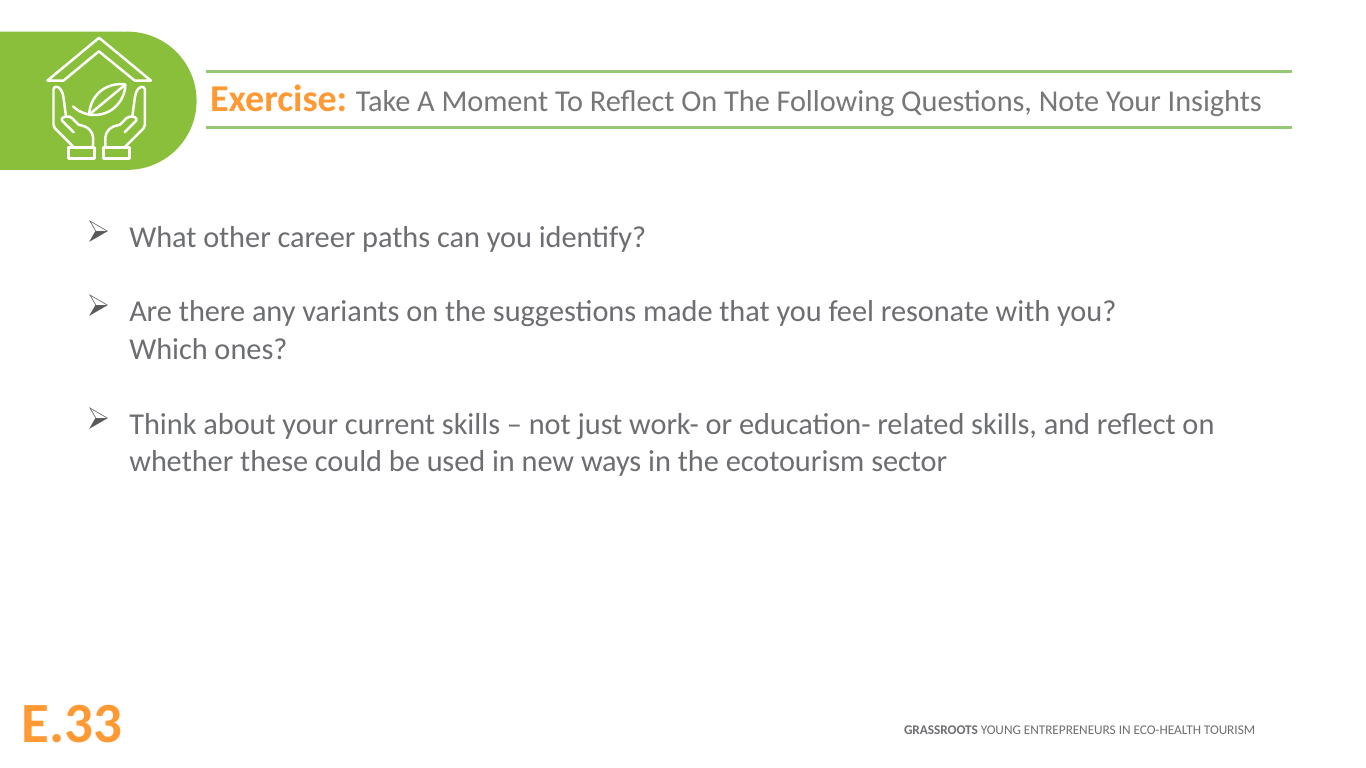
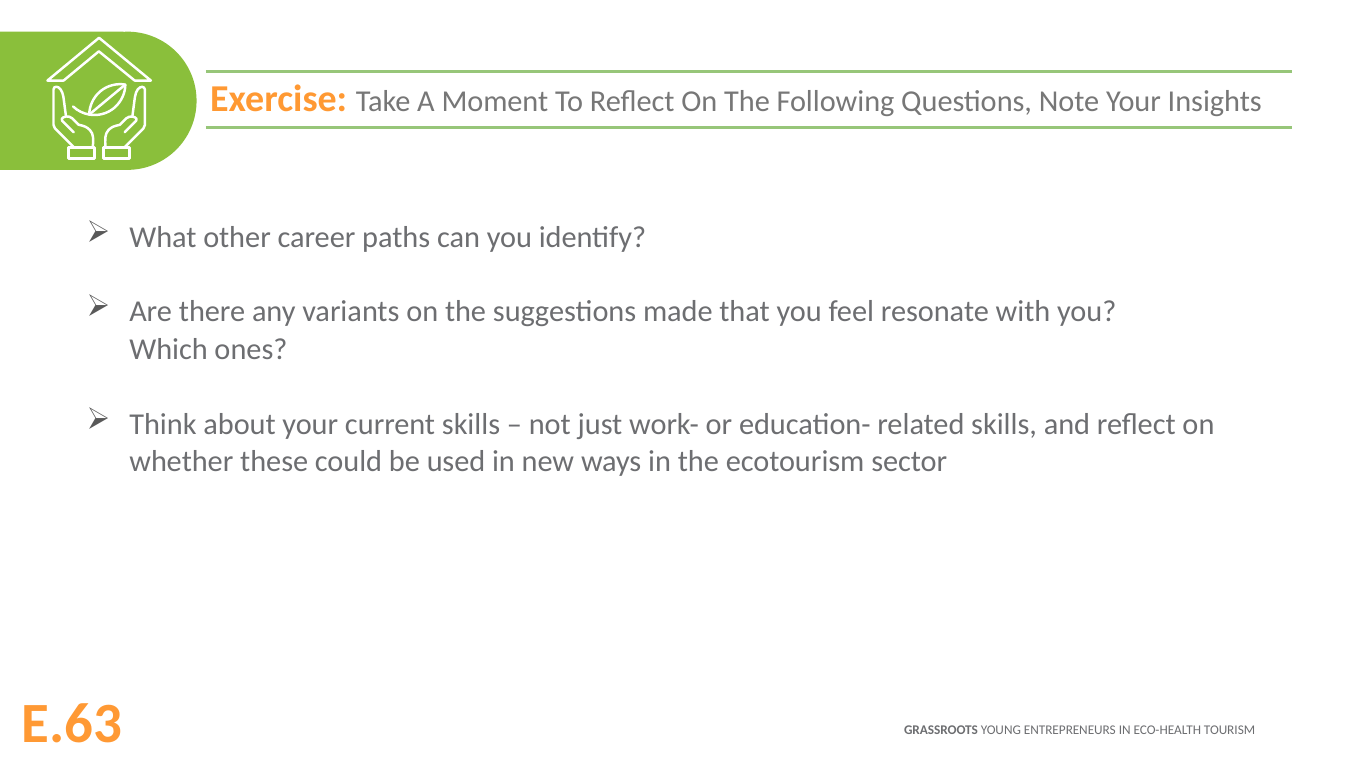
E.33: E.33 -> E.63
